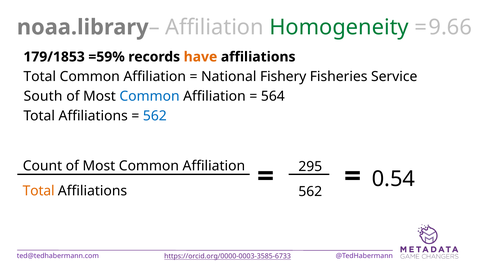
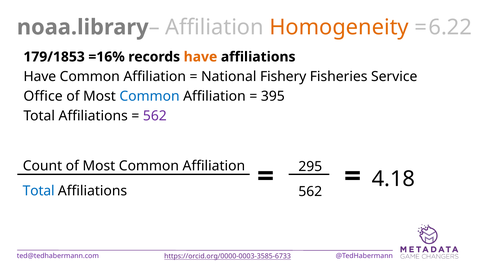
Homogeneity colour: green -> orange
9.66: 9.66 -> 6.22
=59%: =59% -> =16%
Total at (40, 77): Total -> Have
South: South -> Office
564: 564 -> 395
562 at (155, 116) colour: blue -> purple
0.54: 0.54 -> 4.18
Total at (39, 191) colour: orange -> blue
